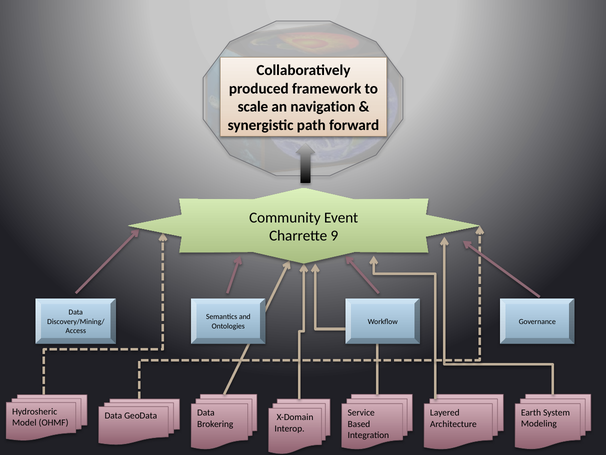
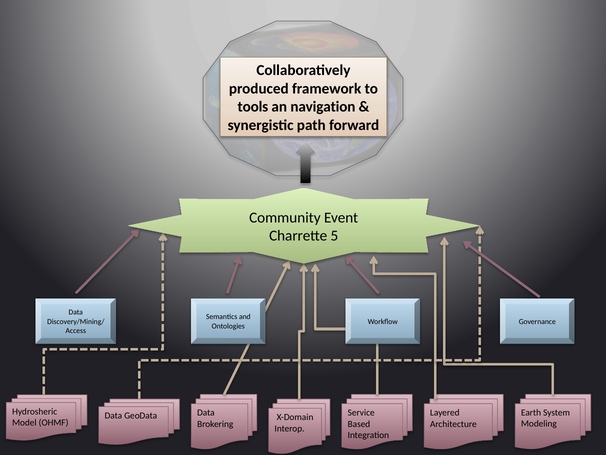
scale: scale -> tools
9: 9 -> 5
